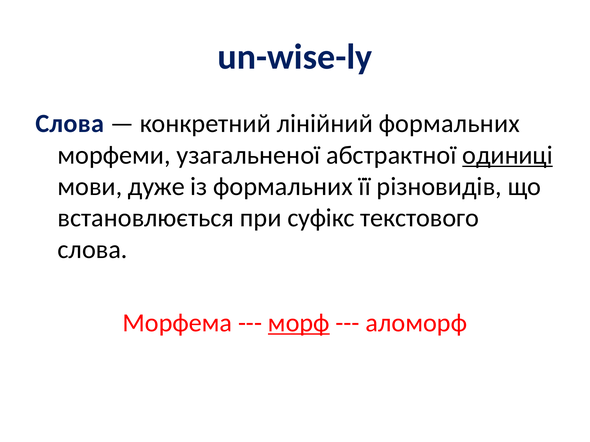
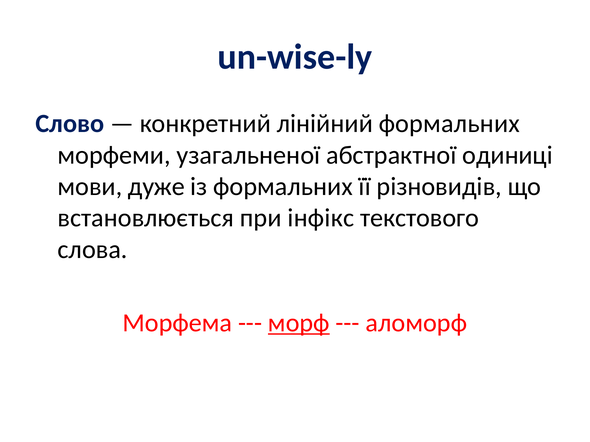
Слова at (70, 124): Слова -> Слово
одиниці underline: present -> none
суфікс: суфікс -> інфікс
